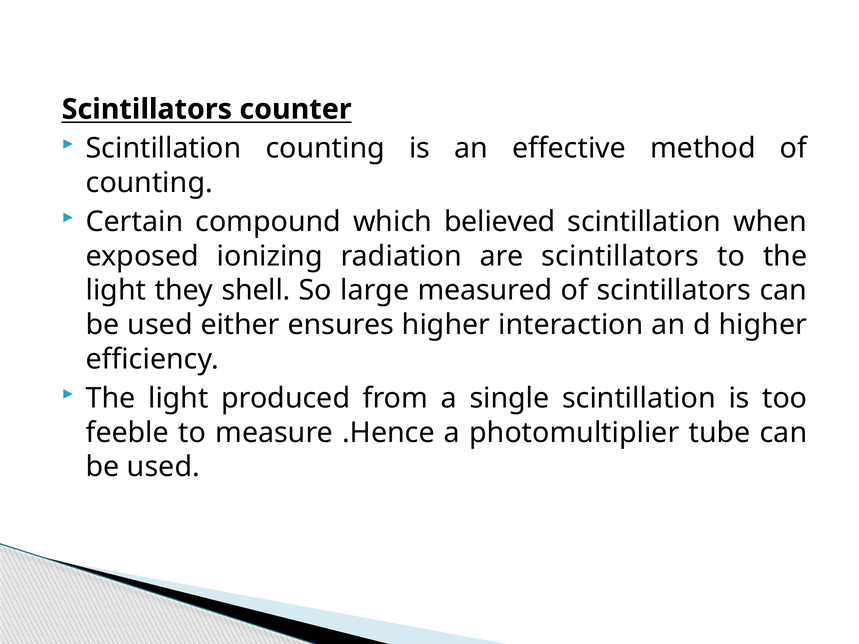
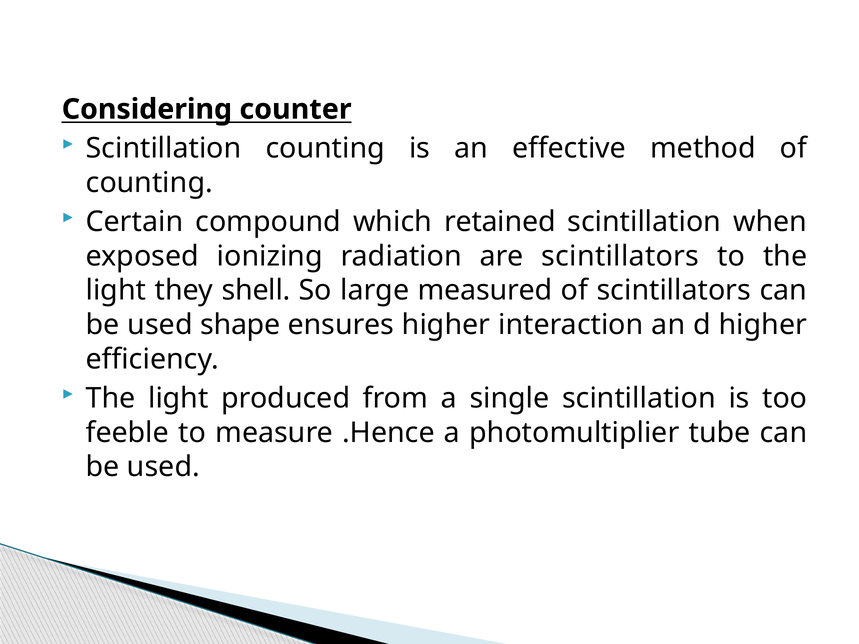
Scintillators at (147, 109): Scintillators -> Considering
believed: believed -> retained
either: either -> shape
